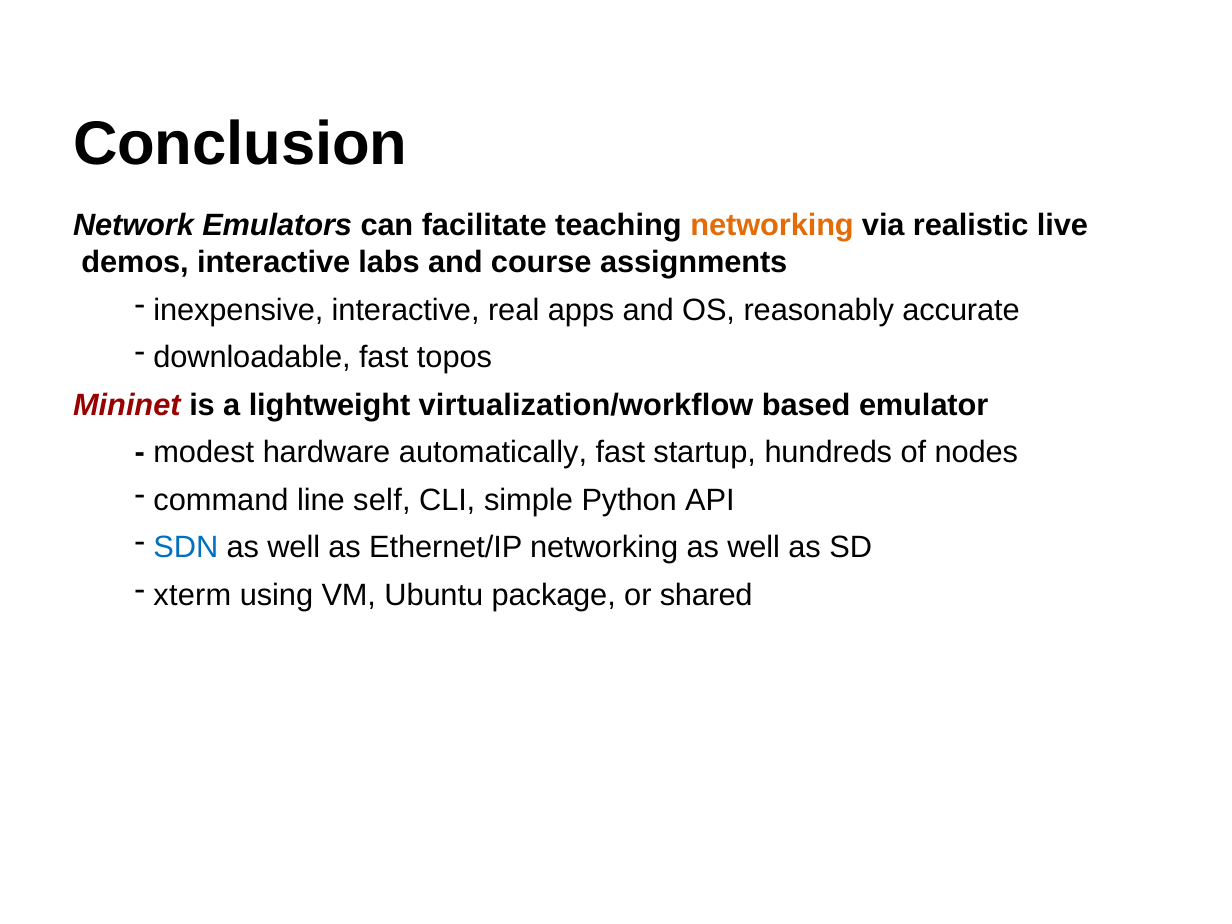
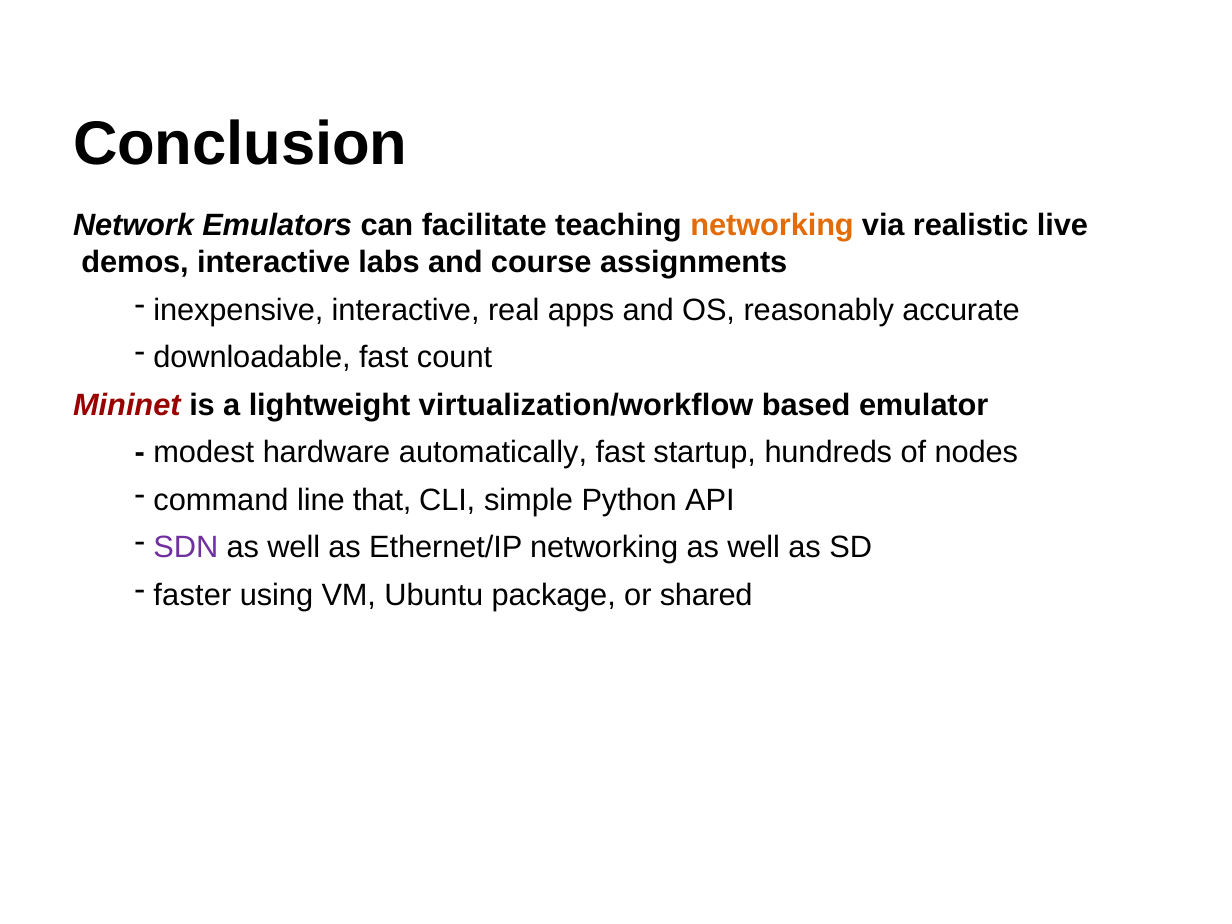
topos: topos -> count
self: self -> that
SDN colour: blue -> purple
xterm: xterm -> faster
